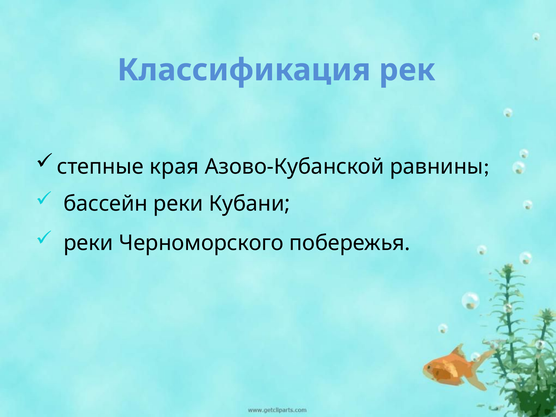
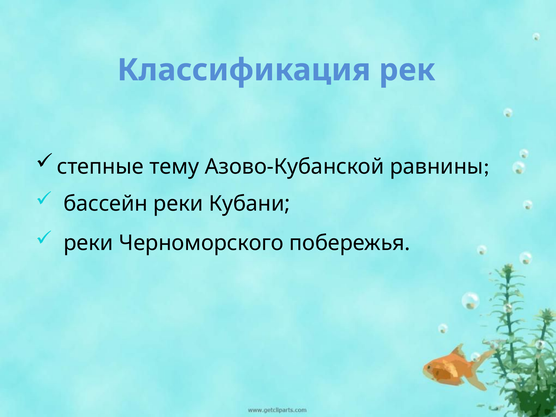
края: края -> тему
